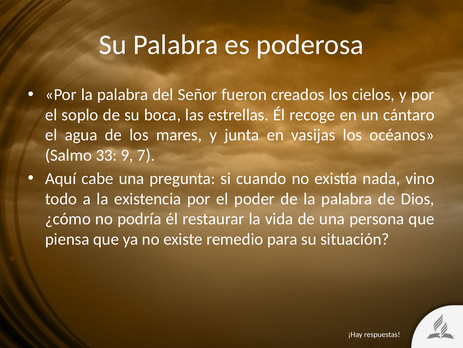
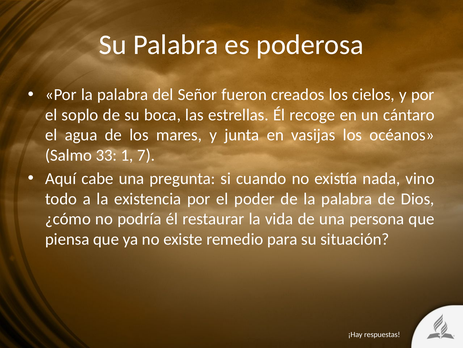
9: 9 -> 1
